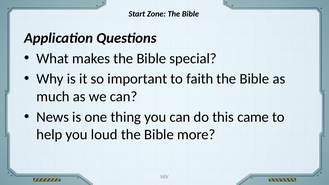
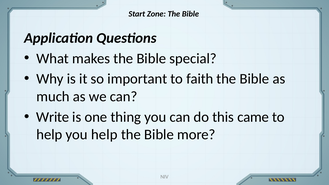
News: News -> Write
you loud: loud -> help
